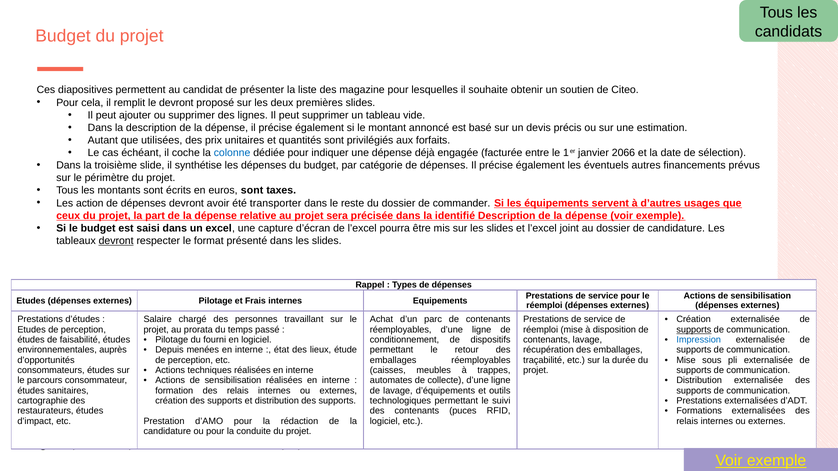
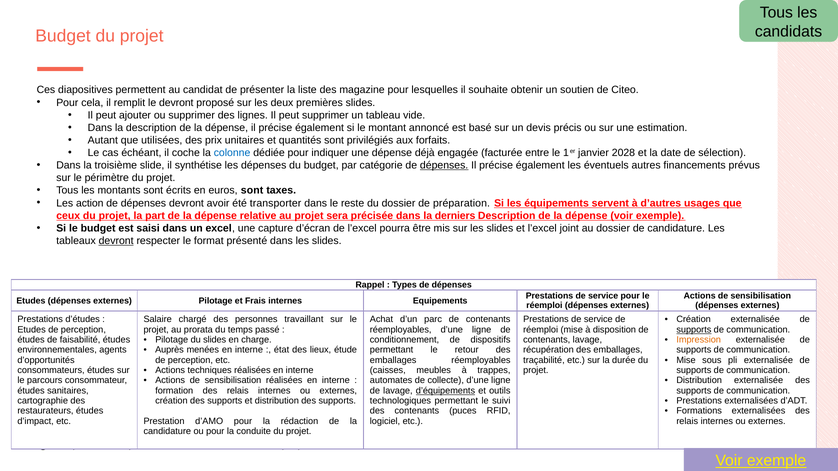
2066: 2066 -> 2028
dépenses at (444, 166) underline: none -> present
commander: commander -> préparation
identifié: identifié -> derniers
du fourni: fourni -> slides
en logiciel: logiciel -> charge
Impression colour: blue -> orange
Depuis: Depuis -> Auprès
auprès: auprès -> agents
d’équipements underline: none -> present
